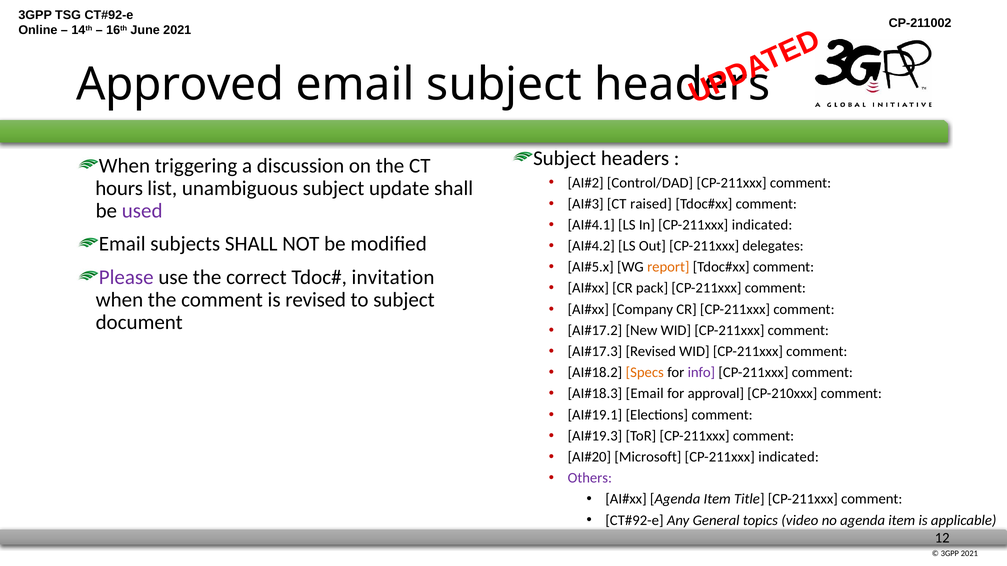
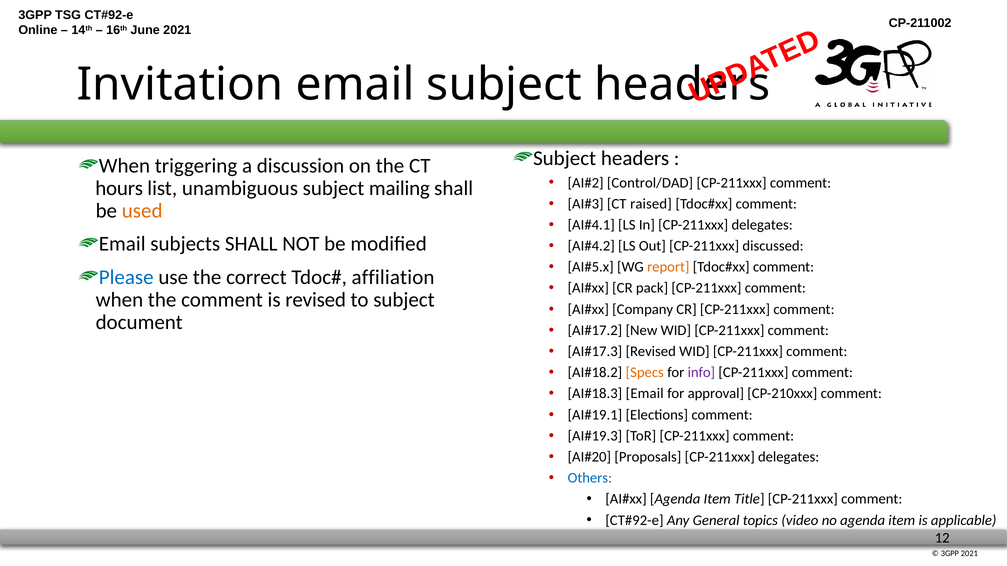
Approved: Approved -> Invitation
update: update -> mailing
used colour: purple -> orange
In CP-211xxx indicated: indicated -> delegates
delegates: delegates -> discussed
Please colour: purple -> blue
invitation: invitation -> affiliation
Microsoft: Microsoft -> Proposals
indicated at (789, 457): indicated -> delegates
Others colour: purple -> blue
